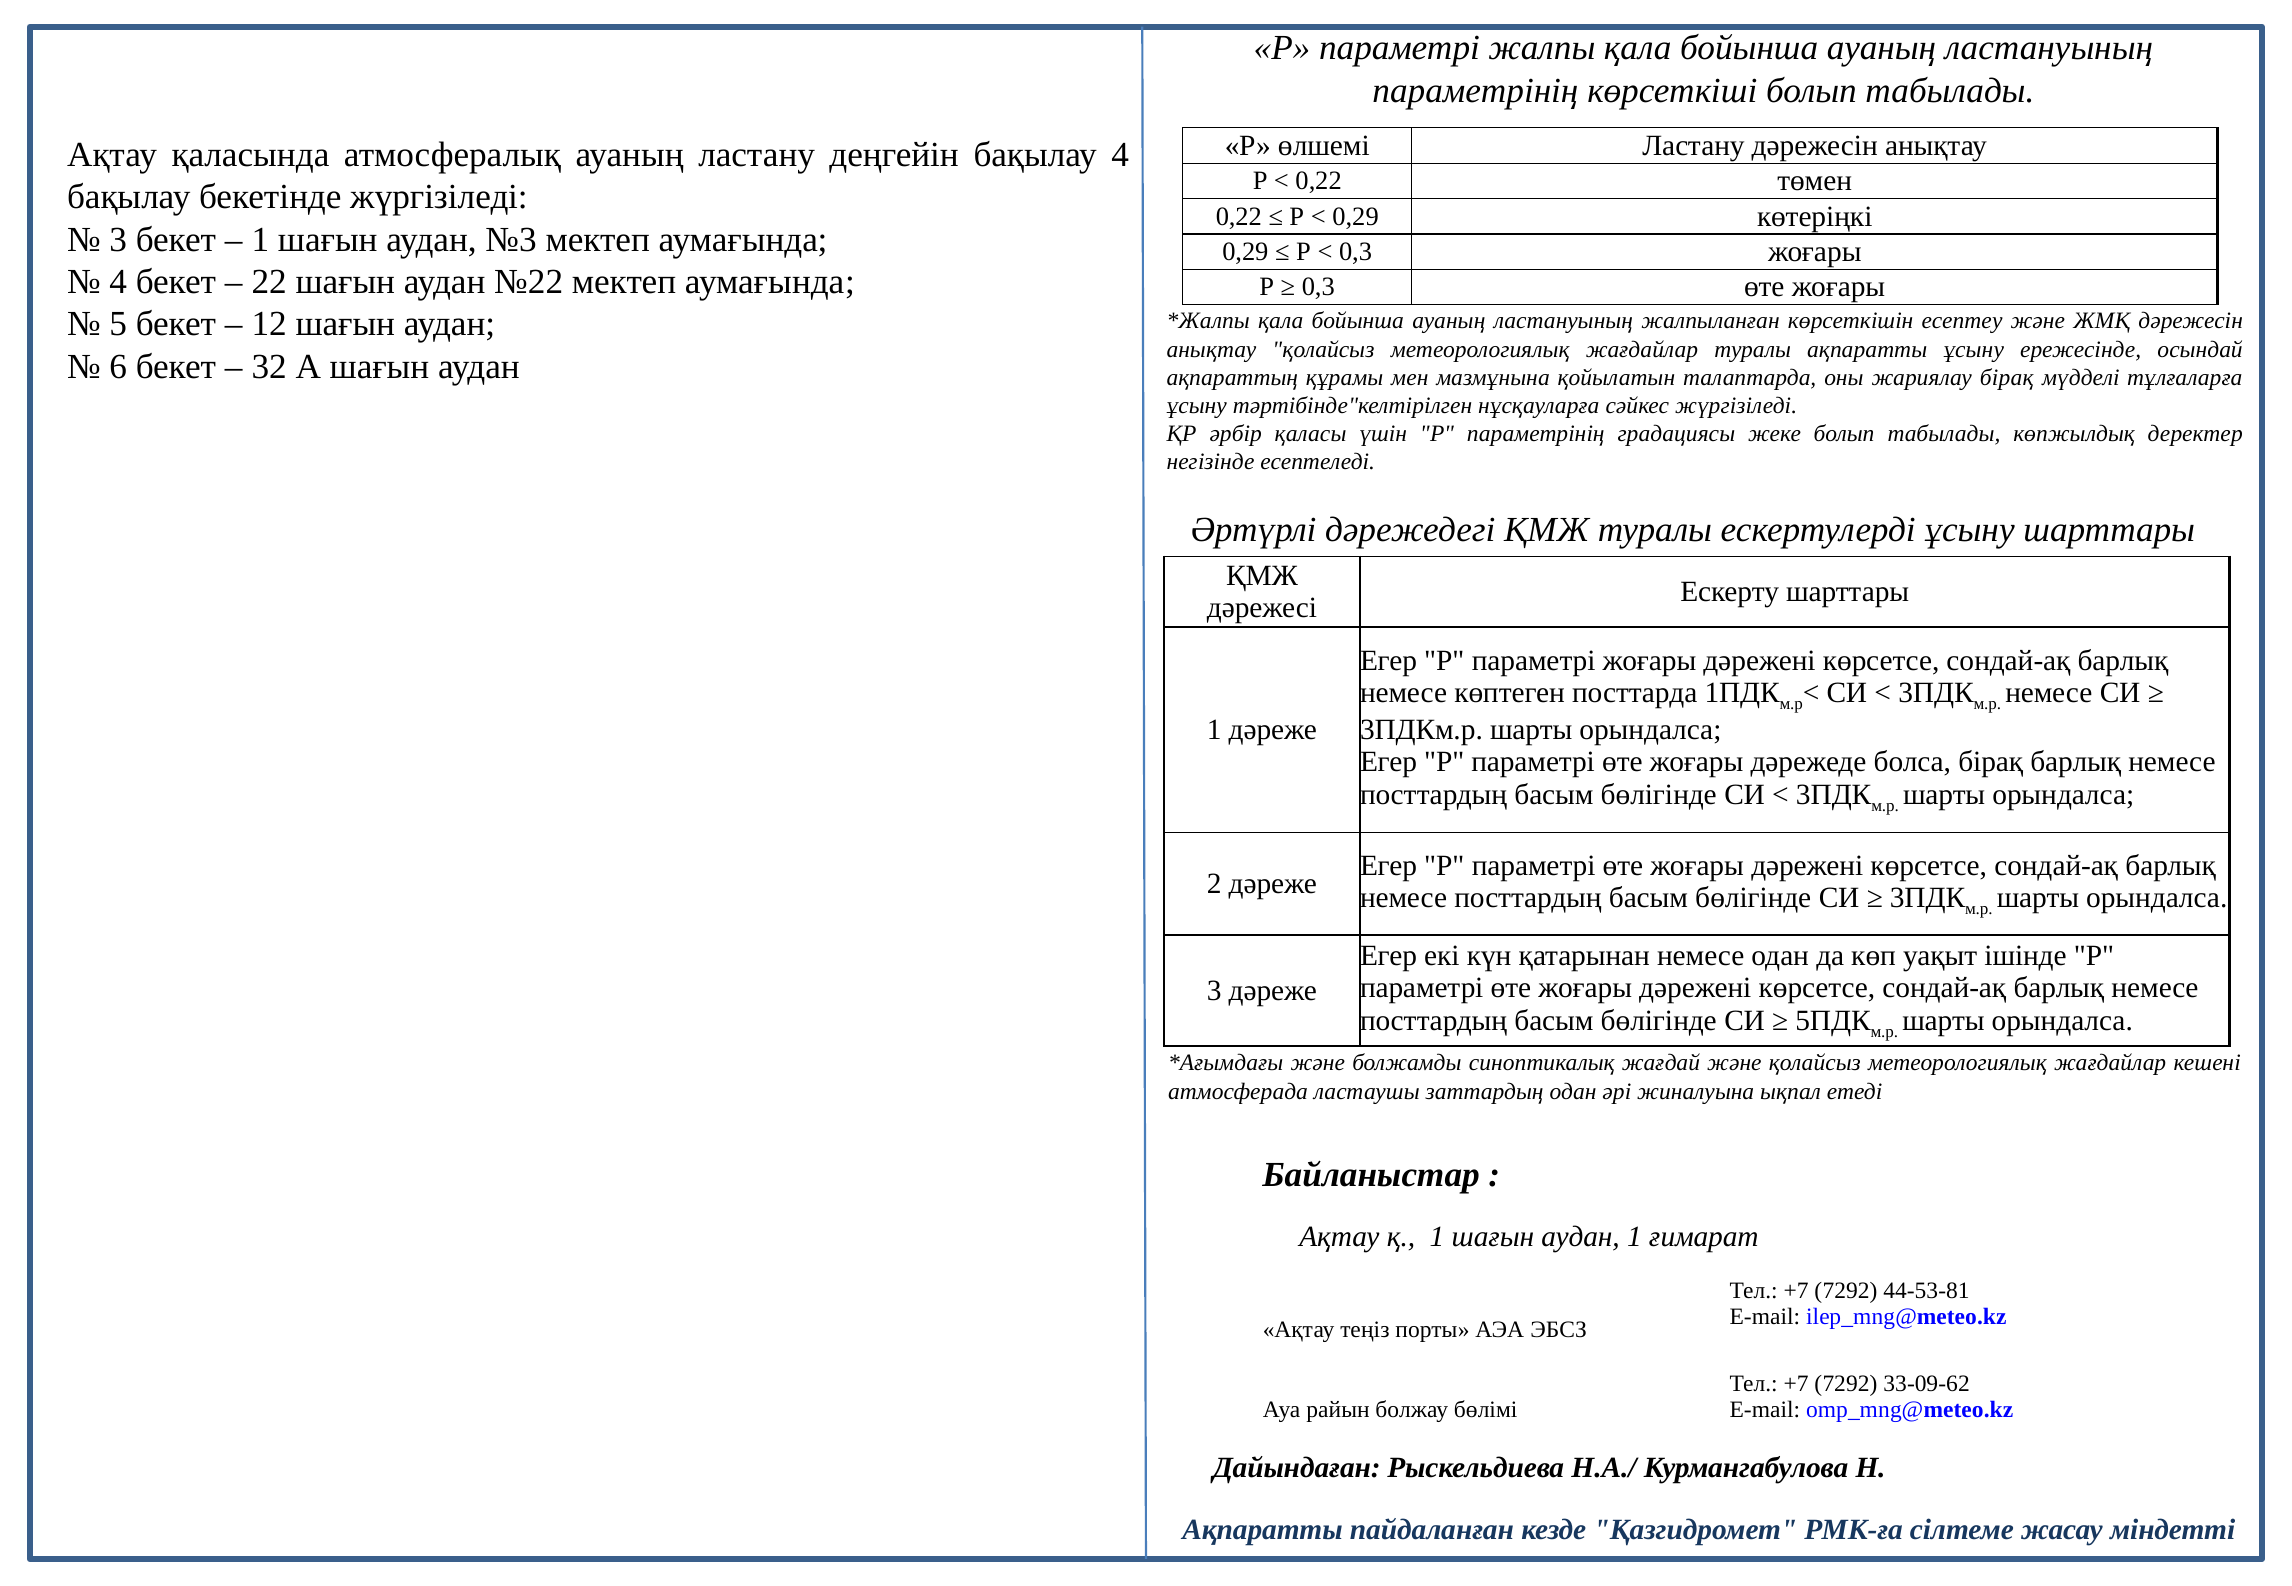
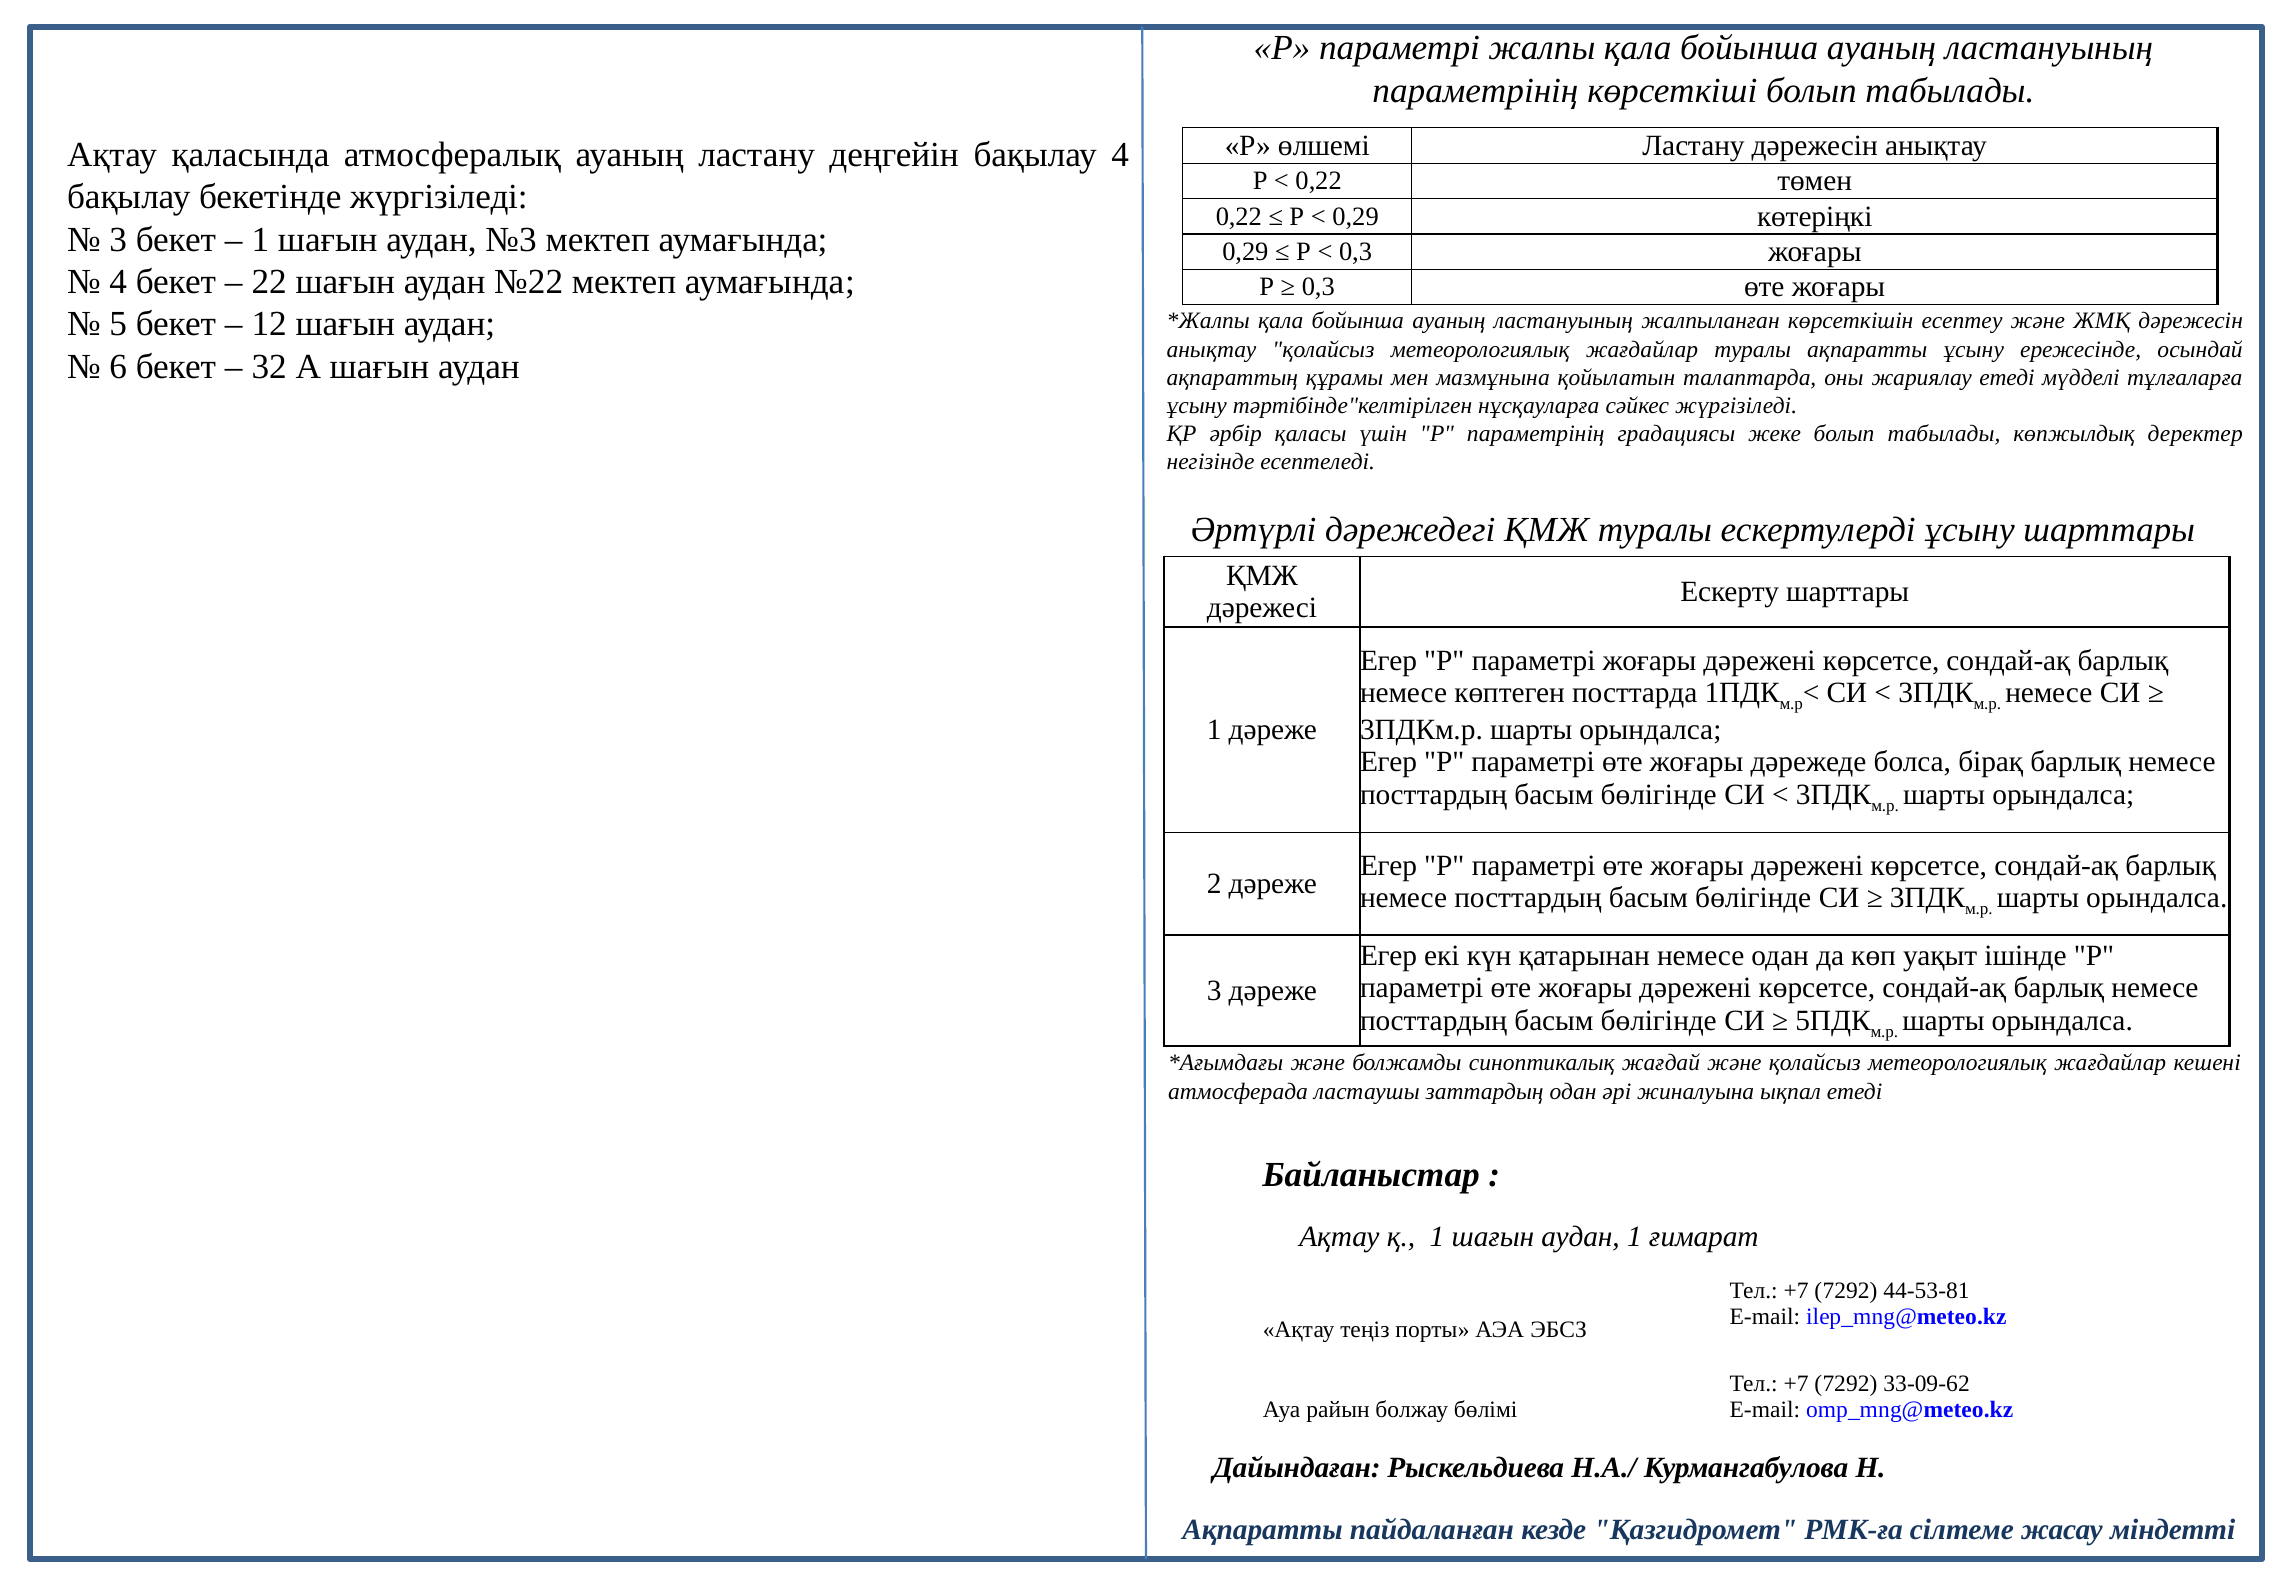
жариялау бірақ: бірақ -> етеді
